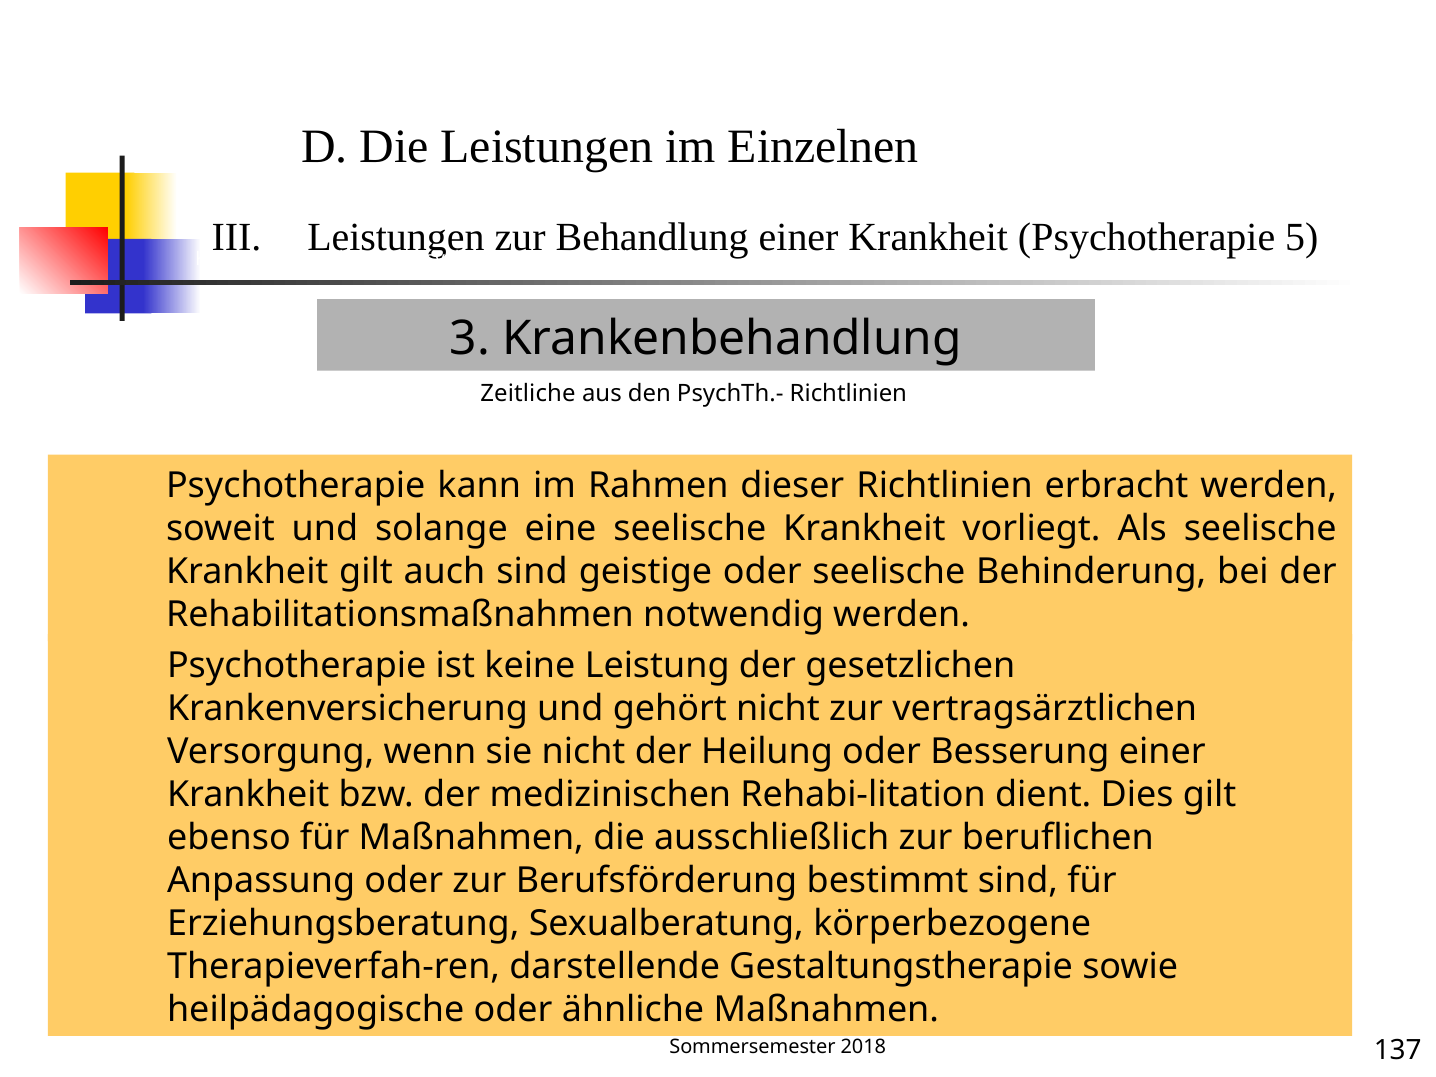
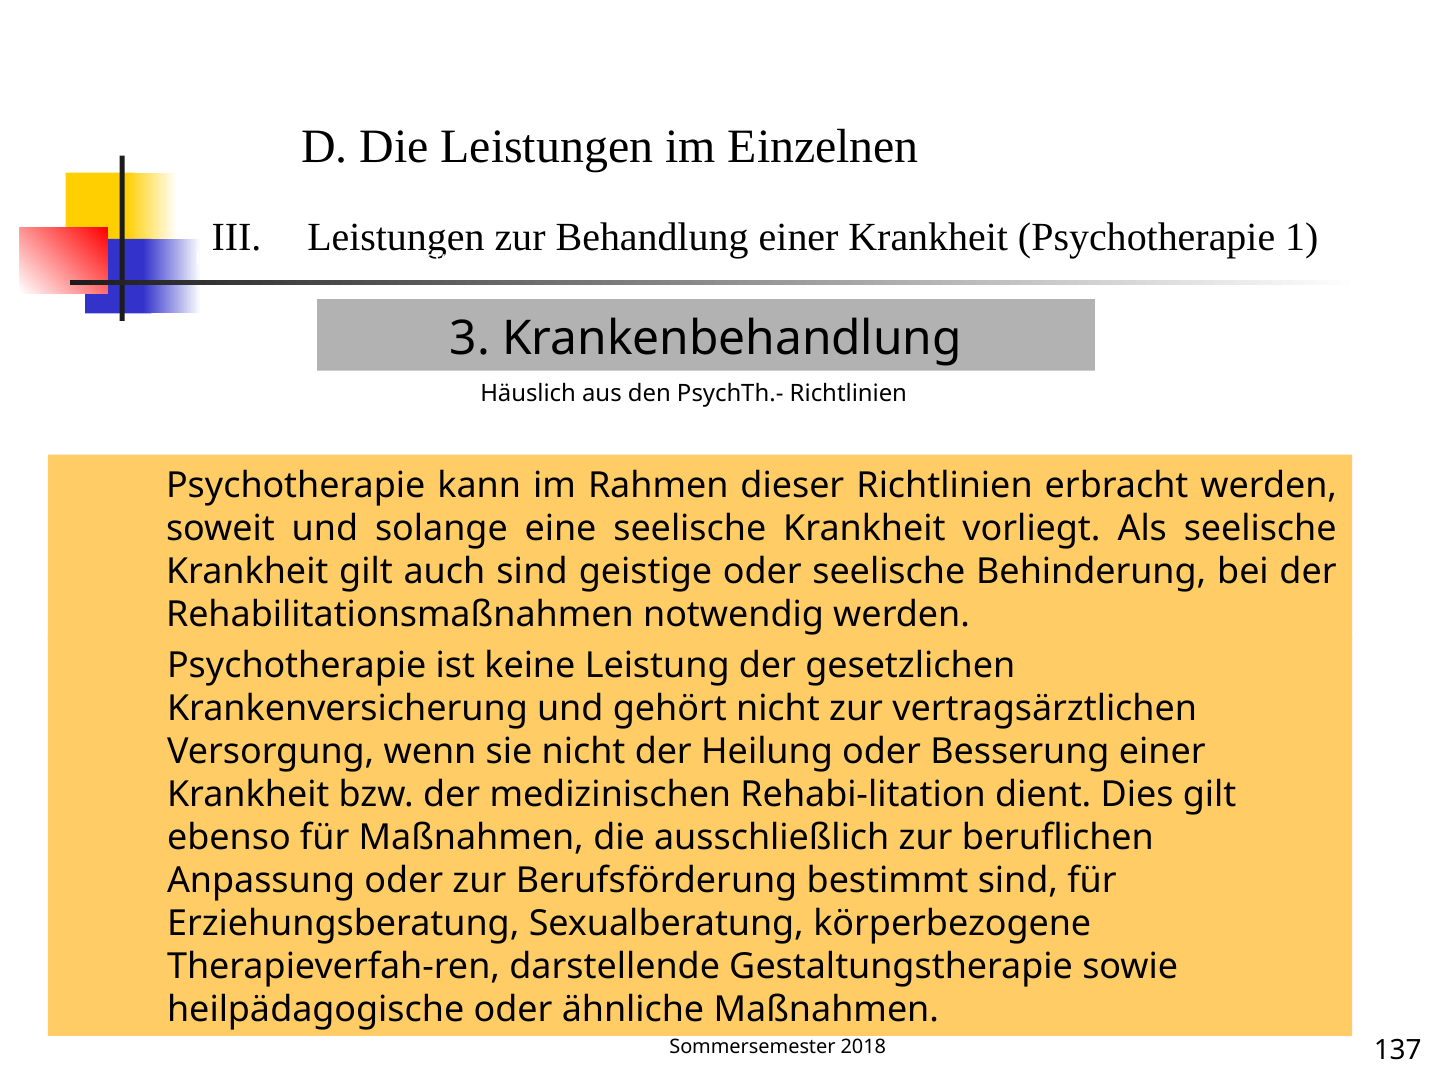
5: 5 -> 1
Zeitliche: Zeitliche -> Häuslich
